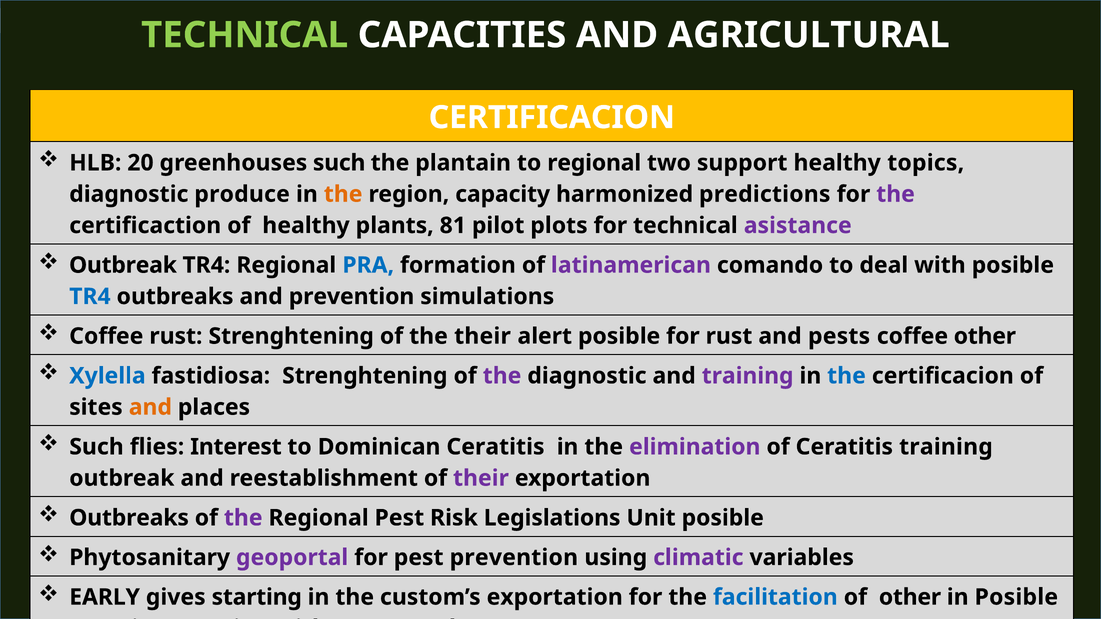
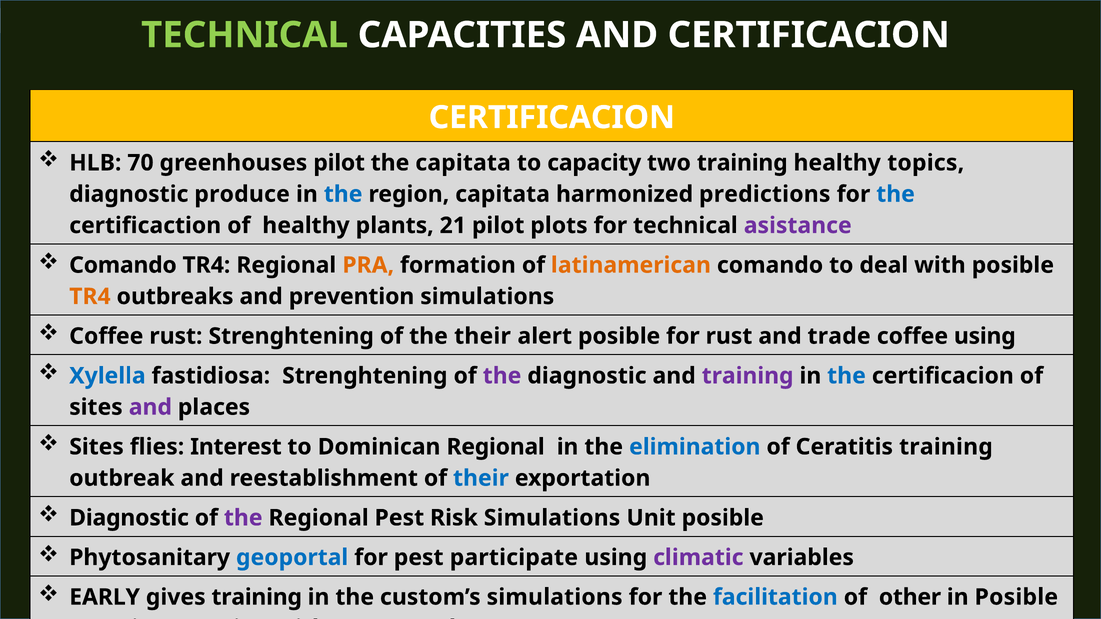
AND AGRICULTURAL: AGRICULTURAL -> CERTIFICACION
20: 20 -> 70
greenhouses such: such -> pilot
the plantain: plantain -> capitata
to regional: regional -> capacity
two support: support -> training
the at (343, 194) colour: orange -> blue
region capacity: capacity -> capitata
the at (896, 194) colour: purple -> blue
81: 81 -> 21
Outbreak at (123, 265): Outbreak -> Comando
PRA colour: blue -> orange
latinamerican colour: purple -> orange
TR4 at (90, 297) colour: blue -> orange
pests: pests -> trade
coffee other: other -> using
and at (150, 407) colour: orange -> purple
Such at (96, 447): Such -> Sites
Dominican Ceratitis: Ceratitis -> Regional
elimination colour: purple -> blue
their at (481, 478) colour: purple -> blue
Outbreaks at (129, 518): Outbreaks -> Diagnostic
Risk Legislations: Legislations -> Simulations
geoportal colour: purple -> blue
pest prevention: prevention -> participate
gives starting: starting -> training
custom’s exportation: exportation -> simulations
